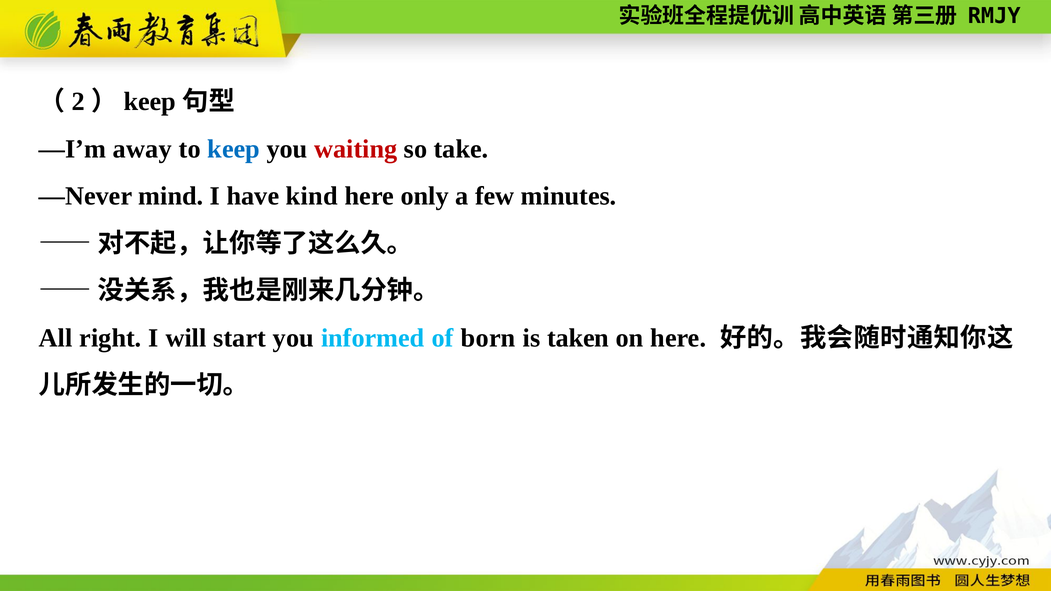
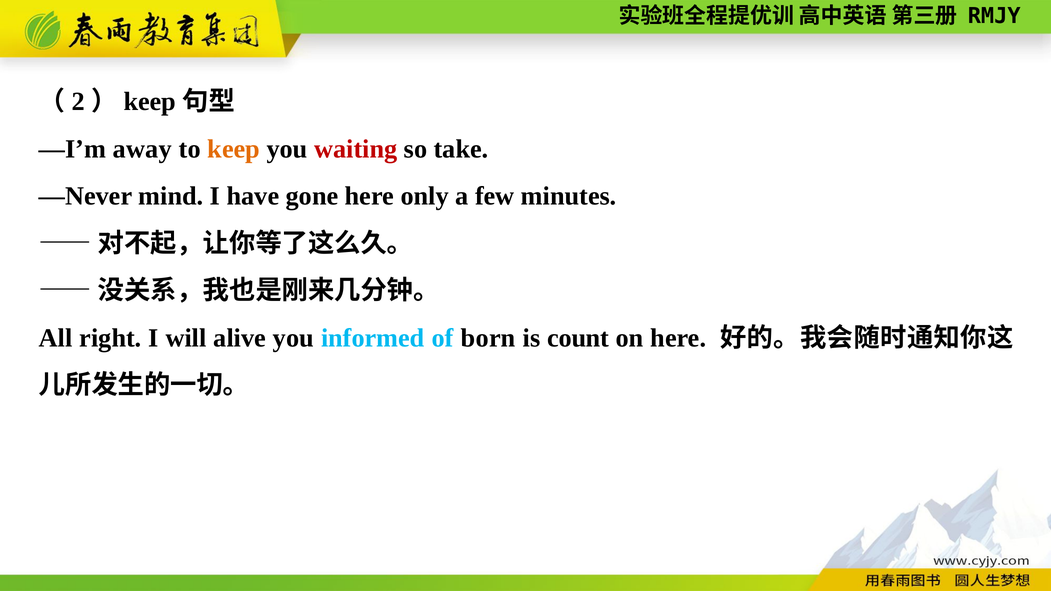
keep colour: blue -> orange
kind: kind -> gone
start: start -> alive
taken: taken -> count
